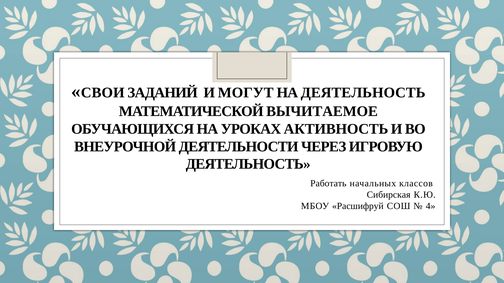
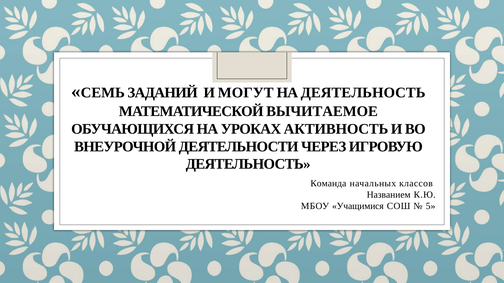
СВОИ: СВОИ -> СЕМЬ
Работать: Работать -> Команда
Сибирская: Сибирская -> Названием
Расшифруй: Расшифруй -> Учащимися
4: 4 -> 5
